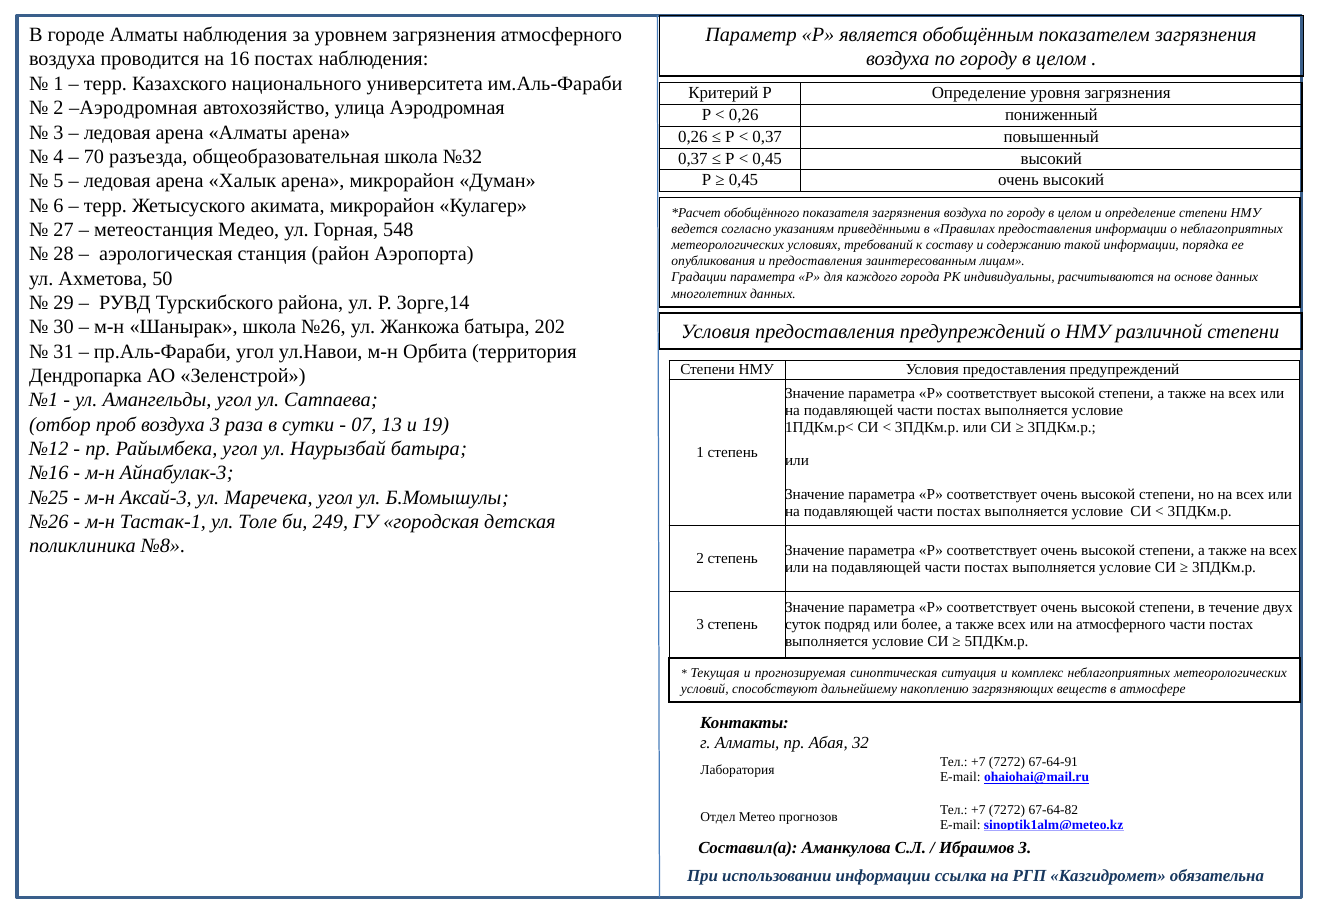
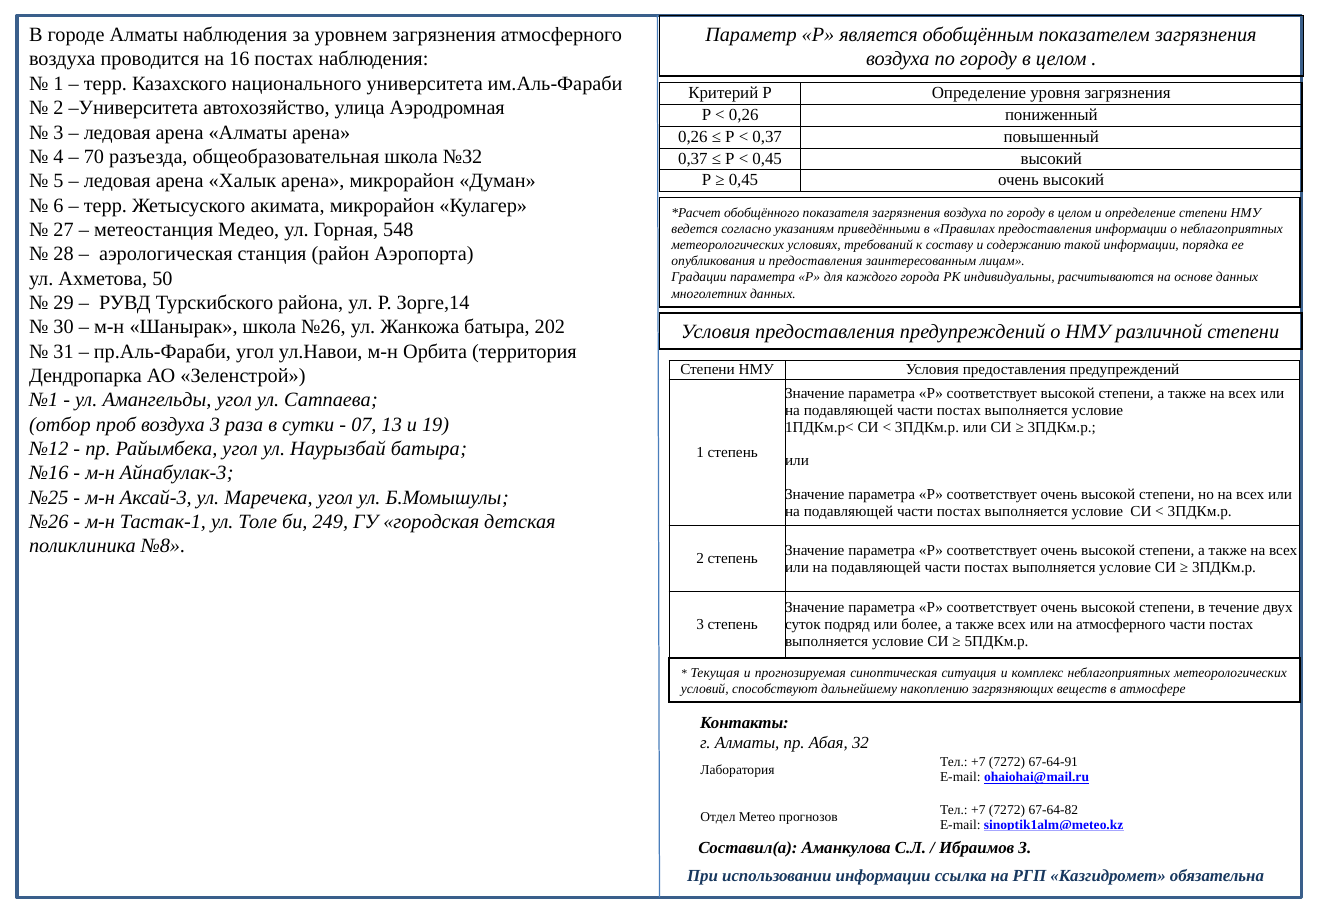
2 Аэродромная: Аэродромная -> Университета
